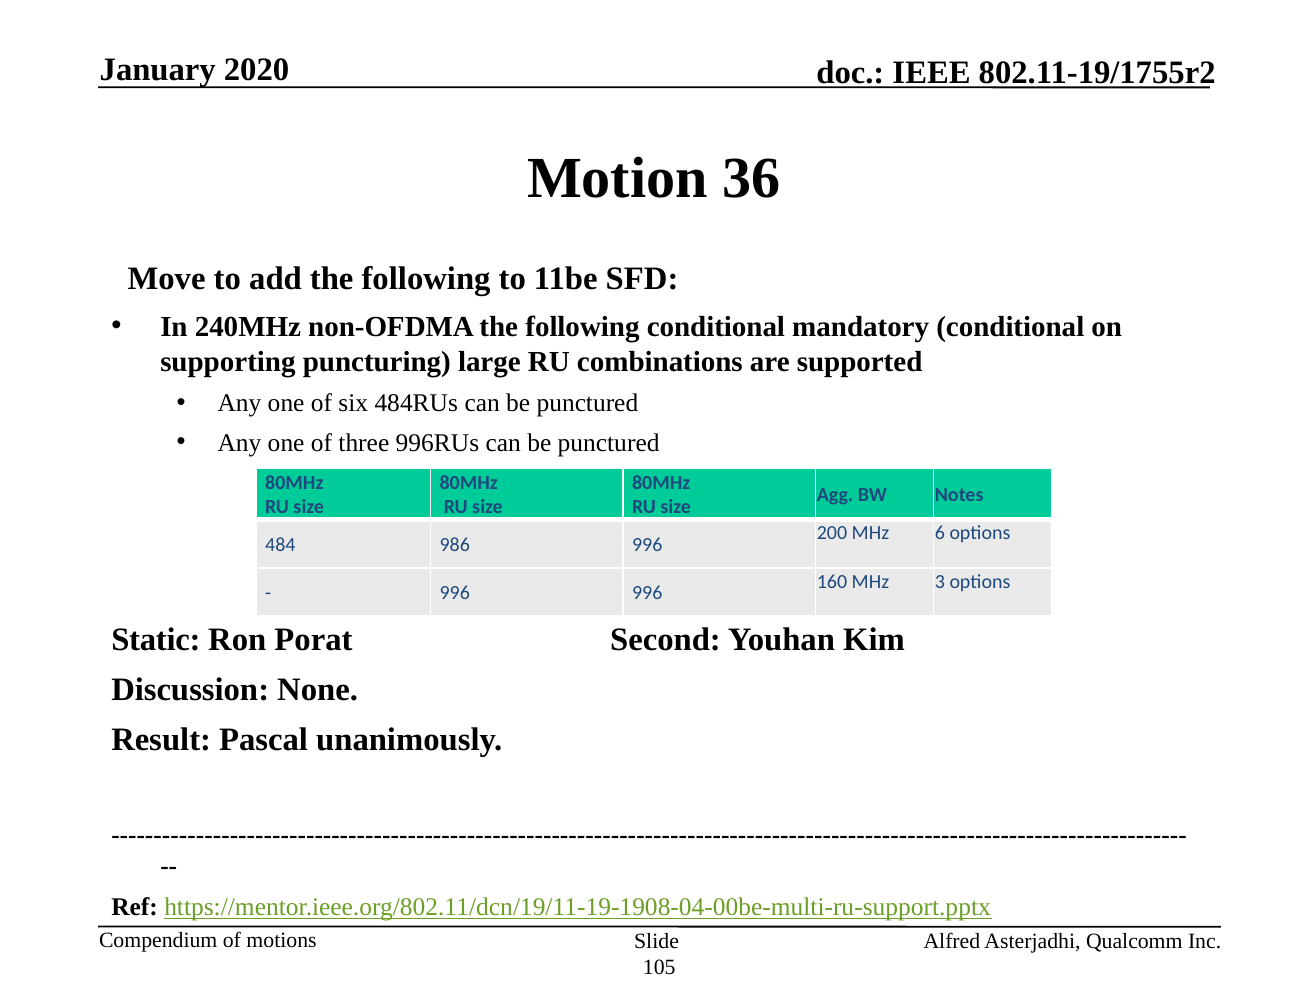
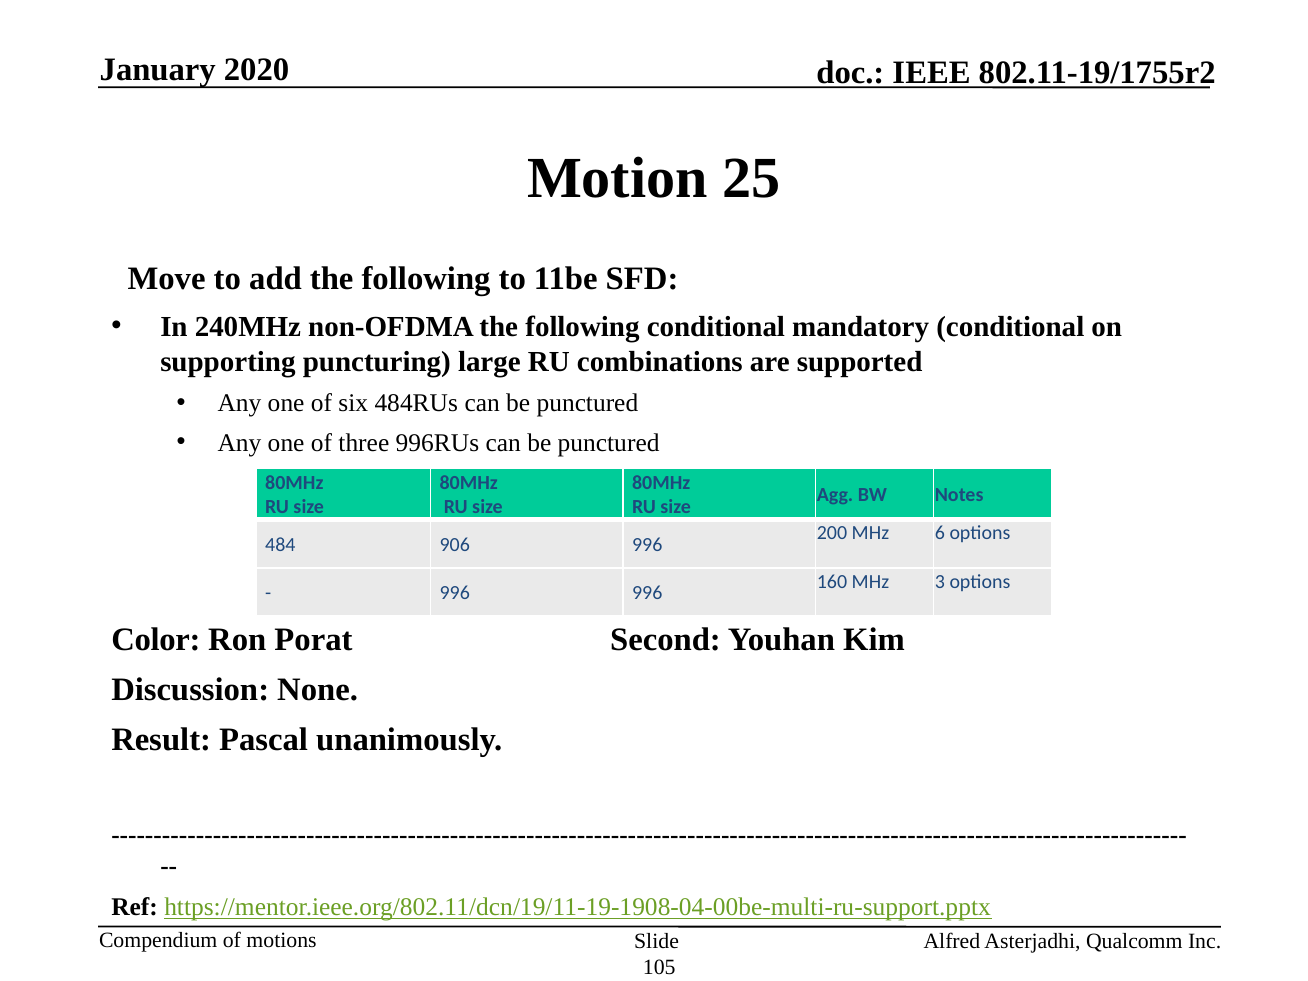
36: 36 -> 25
986: 986 -> 906
Static: Static -> Color
